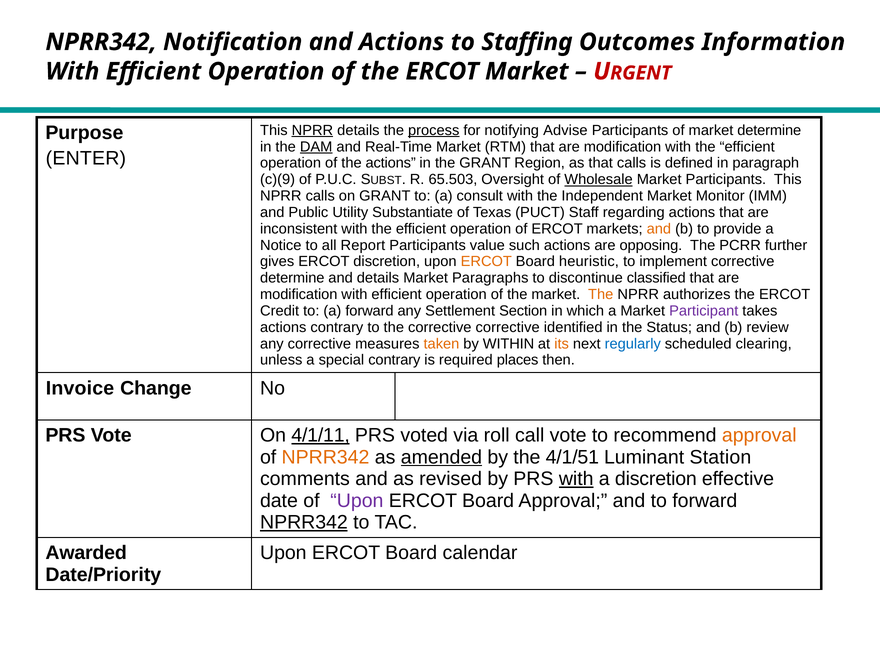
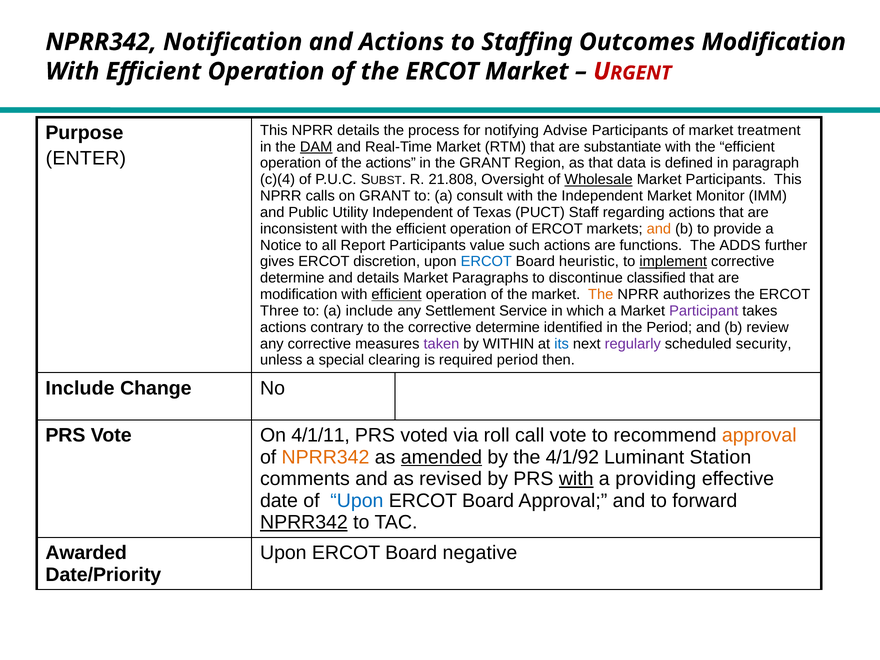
Outcomes Information: Information -> Modification
NPRR at (312, 130) underline: present -> none
process underline: present -> none
market determine: determine -> treatment
RTM that are modification: modification -> substantiate
that calls: calls -> data
c)(9: c)(9 -> c)(4
65.503: 65.503 -> 21.808
Utility Substantiate: Substantiate -> Independent
opposing: opposing -> functions
PCRR: PCRR -> ADDS
ERCOT at (486, 262) colour: orange -> blue
implement underline: none -> present
efficient at (397, 294) underline: none -> present
Credit: Credit -> Three
a forward: forward -> include
Section: Section -> Service
the corrective corrective: corrective -> determine
the Status: Status -> Period
taken colour: orange -> purple
its colour: orange -> blue
regularly colour: blue -> purple
clearing: clearing -> security
special contrary: contrary -> clearing
required places: places -> period
Invoice at (80, 388): Invoice -> Include
4/1/11 underline: present -> none
4/1/51: 4/1/51 -> 4/1/92
a discretion: discretion -> providing
Upon at (357, 501) colour: purple -> blue
calendar: calendar -> negative
